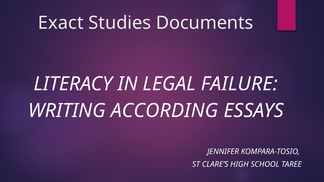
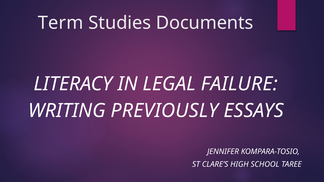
Exact: Exact -> Term
ACCORDING: ACCORDING -> PREVIOUSLY
